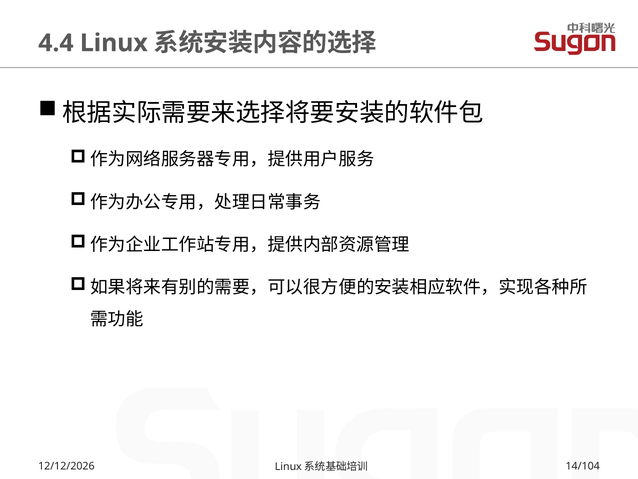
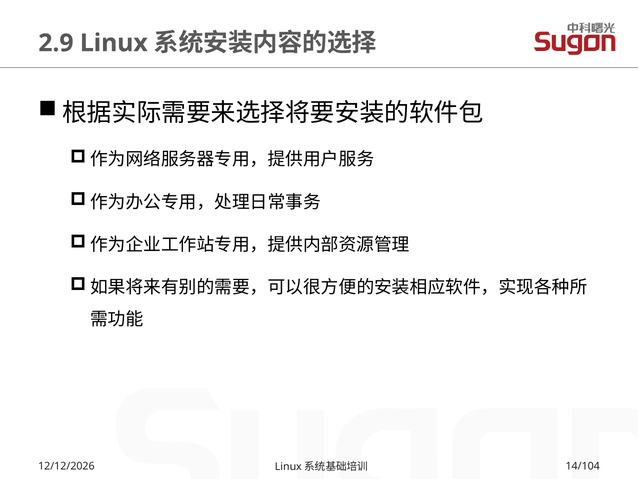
4.4: 4.4 -> 2.9
